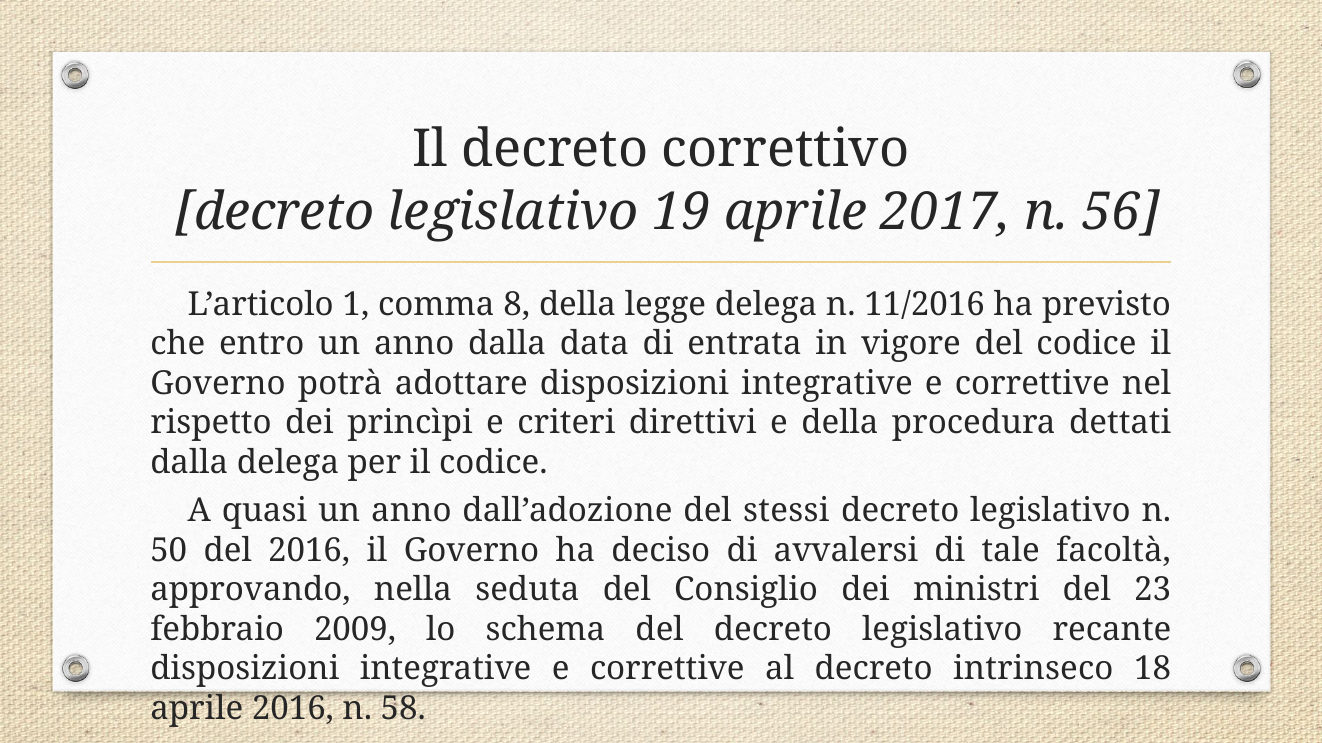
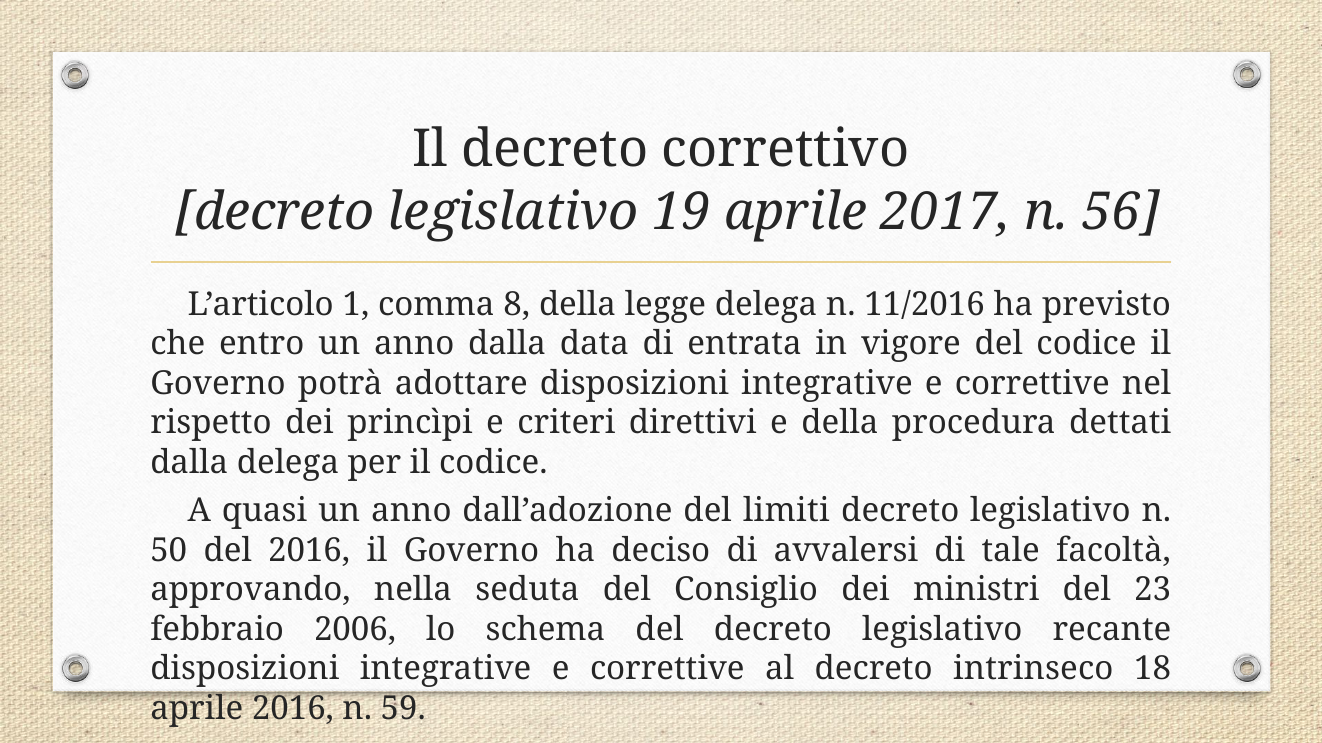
stessi: stessi -> limiti
2009: 2009 -> 2006
58: 58 -> 59
